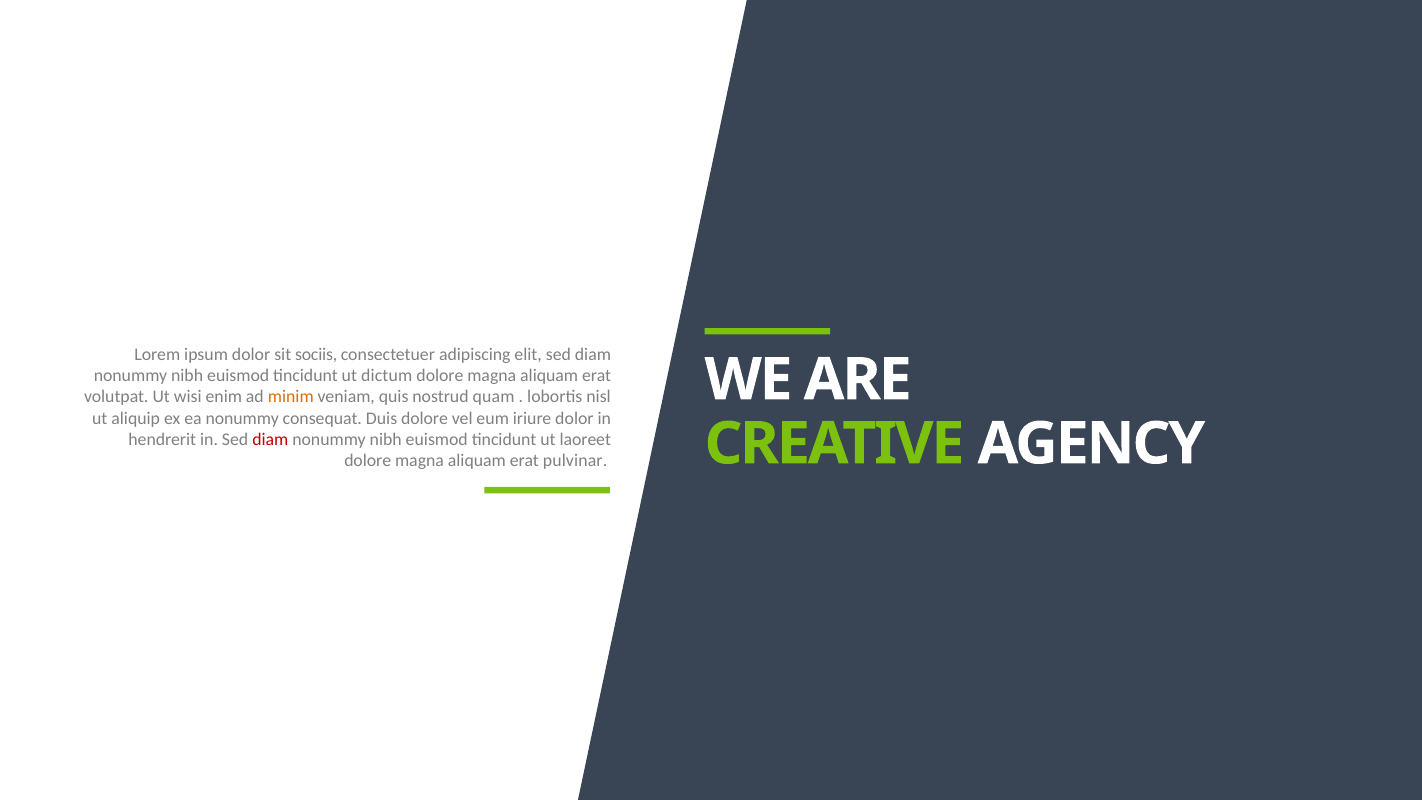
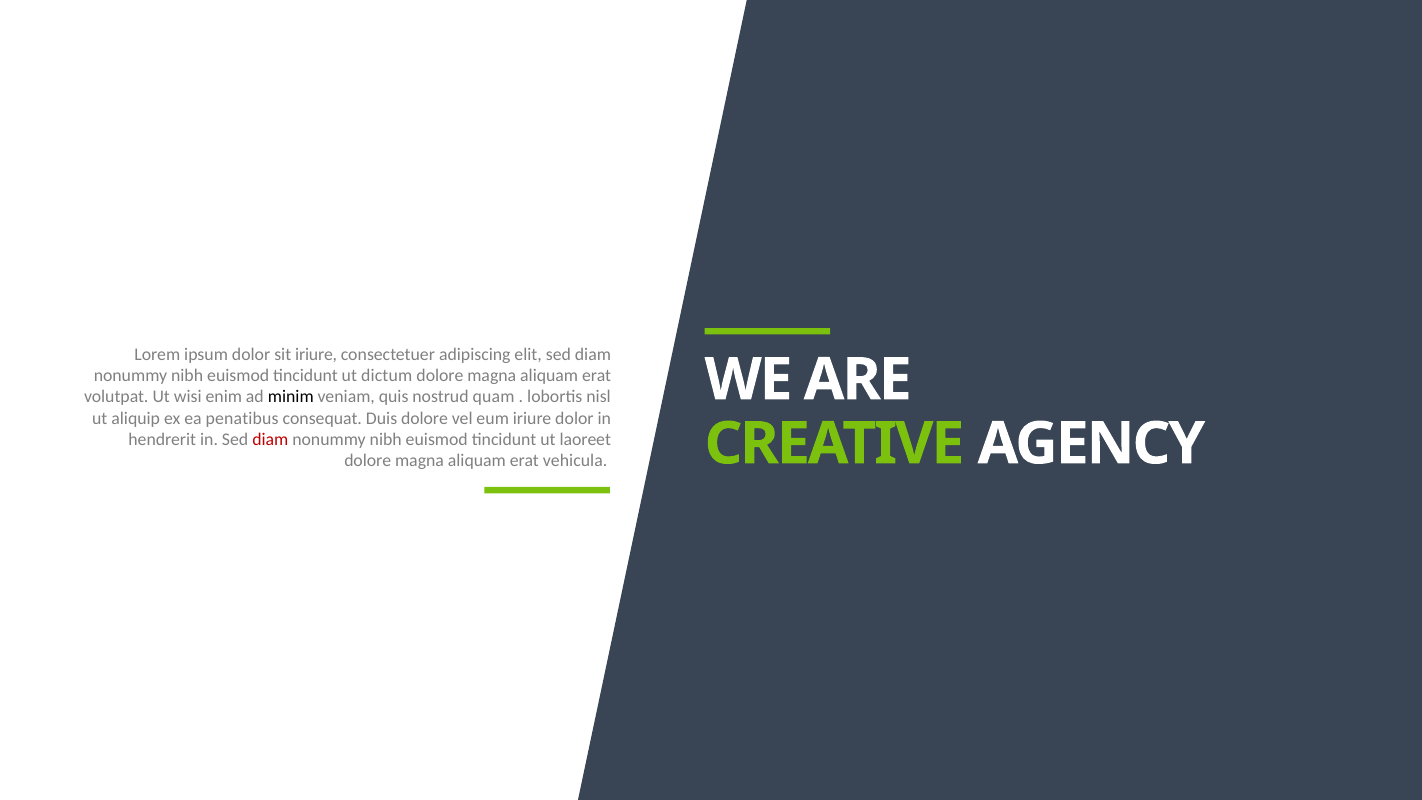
sit sociis: sociis -> iriure
minim colour: orange -> black
ea nonummy: nonummy -> penatibus
pulvinar: pulvinar -> vehicula
